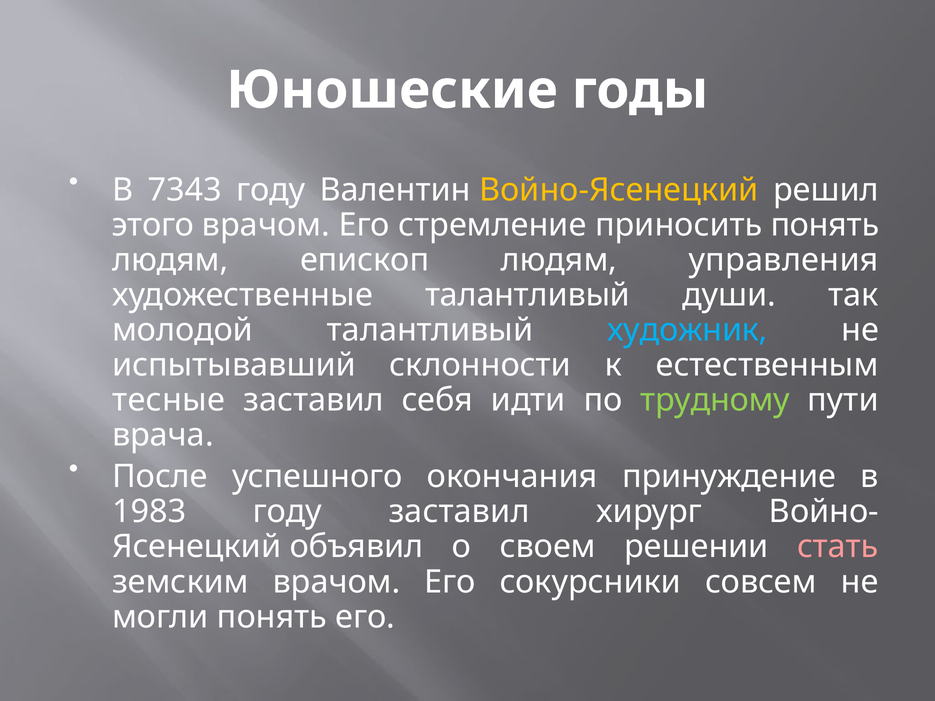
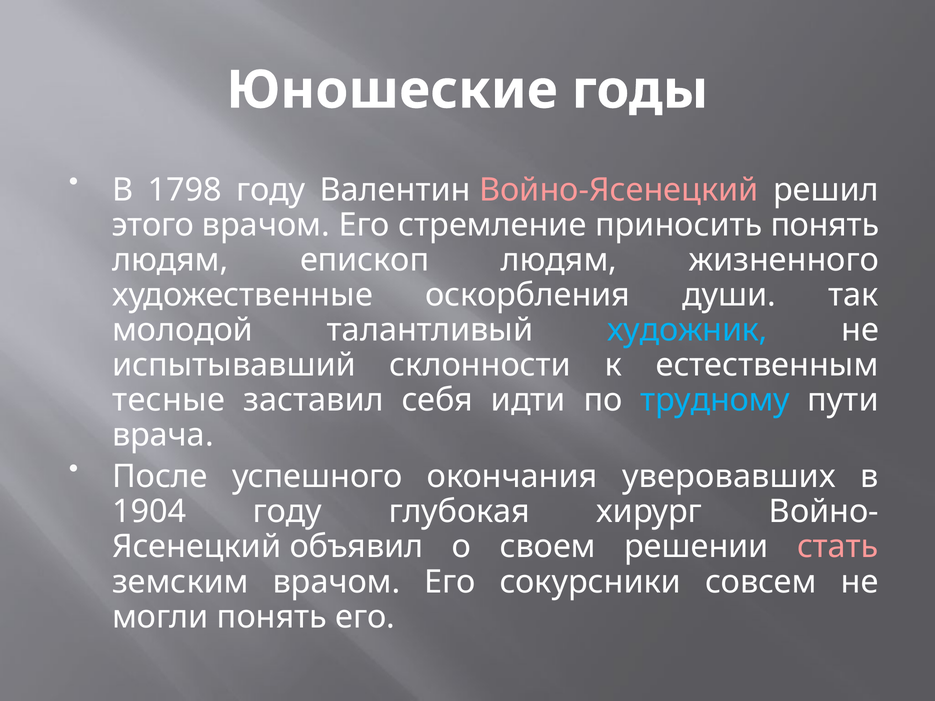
7343: 7343 -> 1798
Войно-Ясенецкий colour: yellow -> pink
управления: управления -> жизненного
художественные талантливый: талантливый -> оскорбления
трудному colour: light green -> light blue
принуждение: принуждение -> уверовавших
1983: 1983 -> 1904
году заставил: заставил -> глубокая
